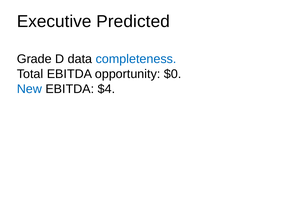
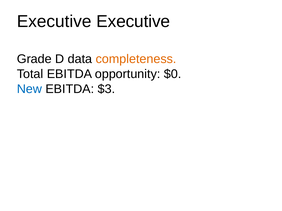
Executive Predicted: Predicted -> Executive
completeness colour: blue -> orange
$4: $4 -> $3
